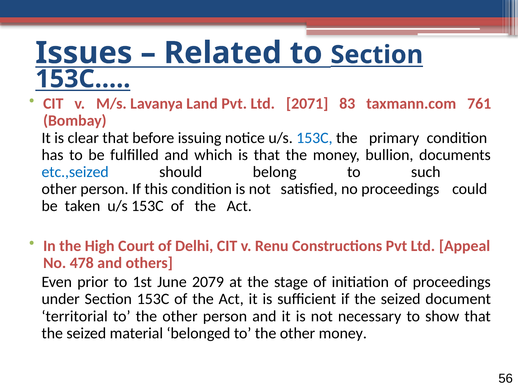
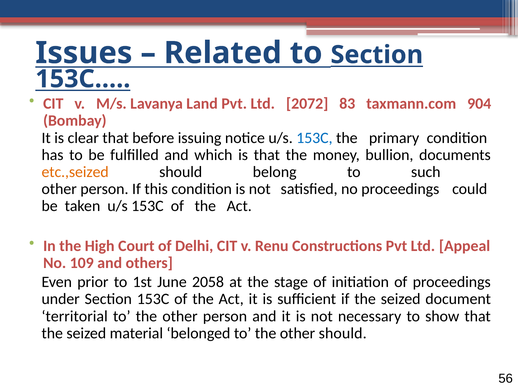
2071: 2071 -> 2072
761: 761 -> 904
etc.,seized colour: blue -> orange
478: 478 -> 109
2079: 2079 -> 2058
other money: money -> should
